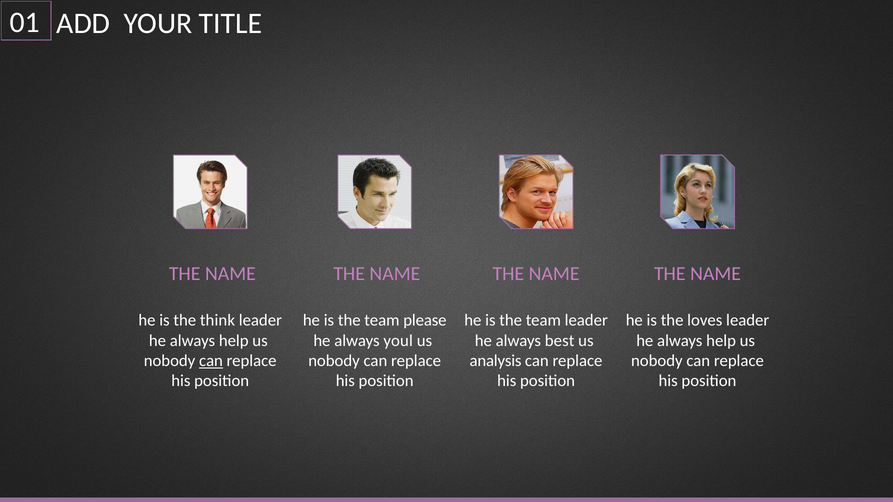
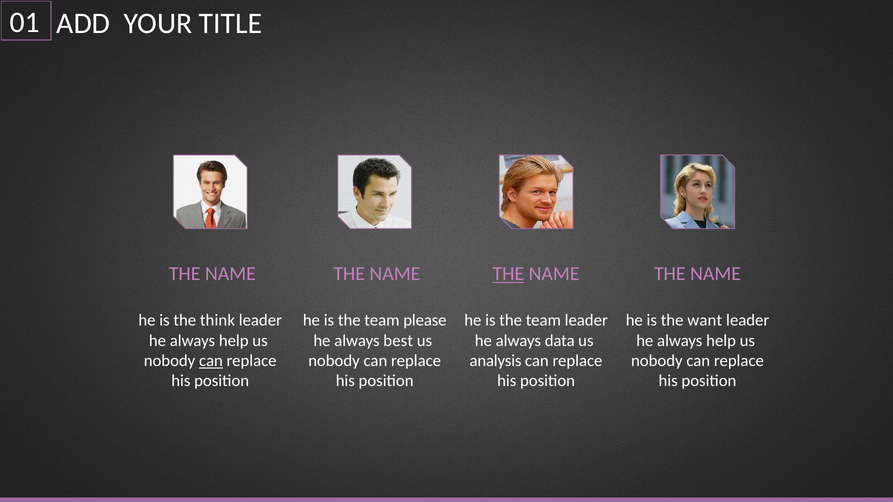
THE at (508, 274) underline: none -> present
loves: loves -> want
youl: youl -> best
best: best -> data
